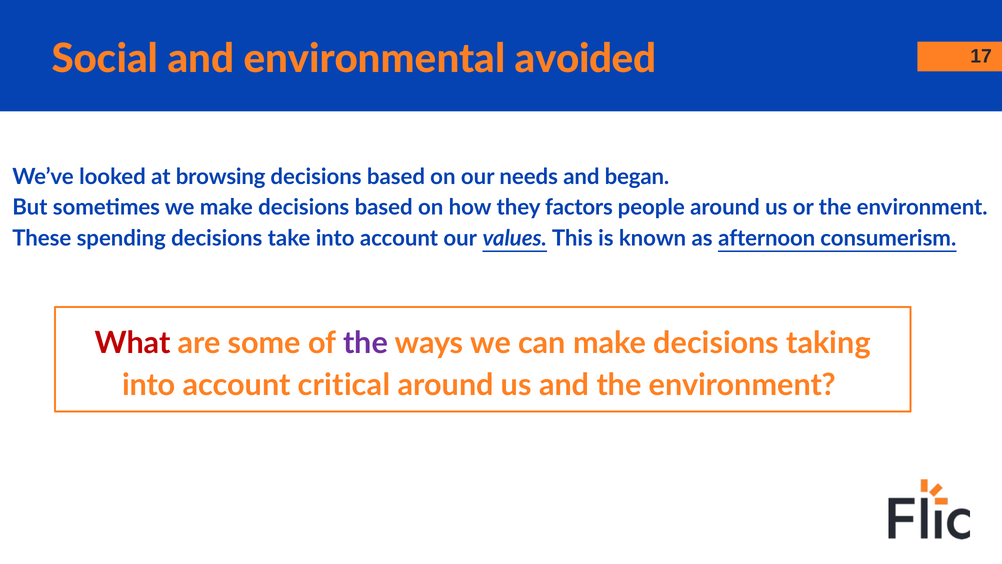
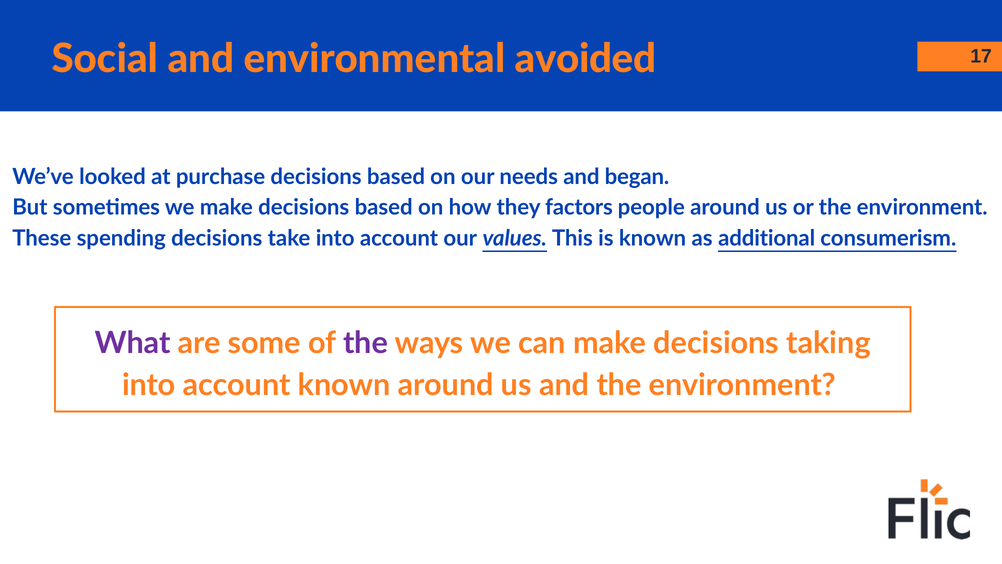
browsing: browsing -> purchase
afternoon: afternoon -> additional
What colour: red -> purple
account critical: critical -> known
